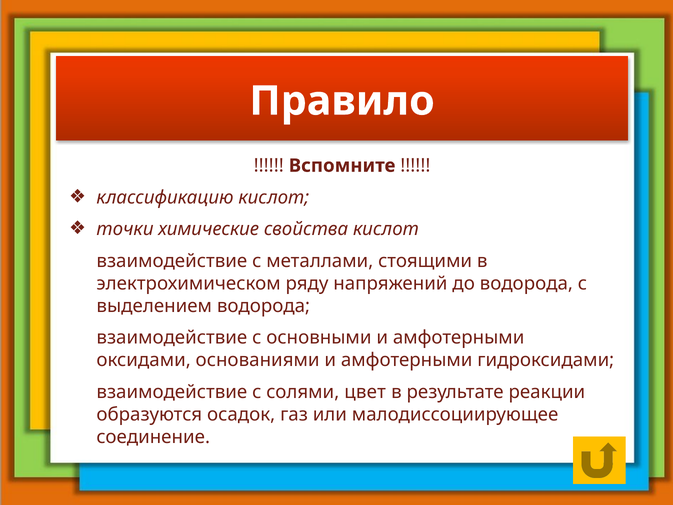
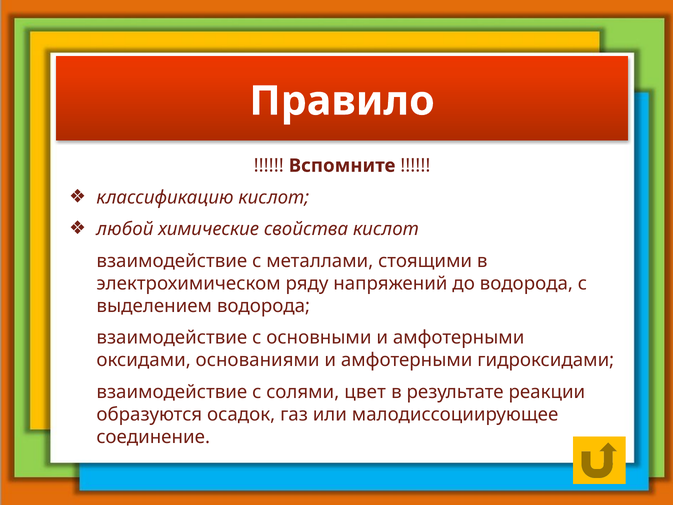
точки: точки -> любой
